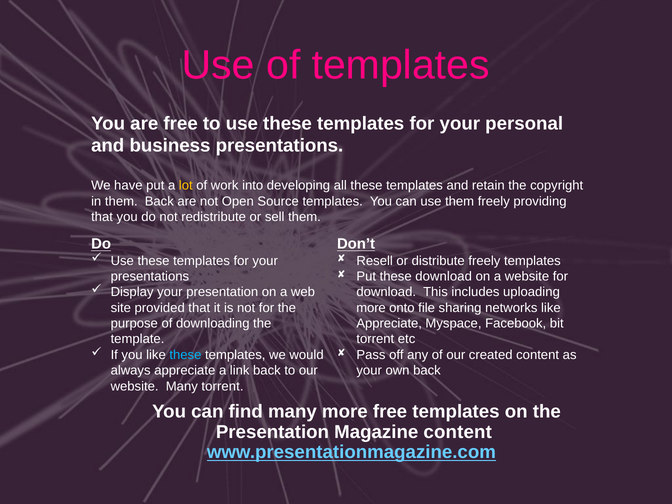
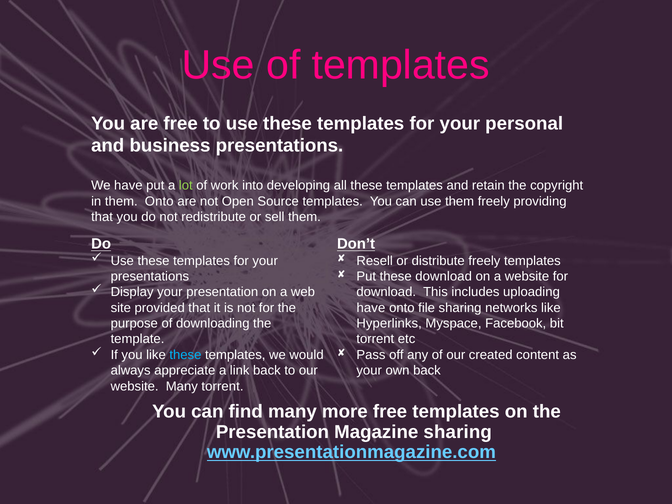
lot colour: yellow -> light green
them Back: Back -> Onto
more at (371, 308): more -> have
Appreciate at (389, 323): Appreciate -> Hyperlinks
Magazine content: content -> sharing
